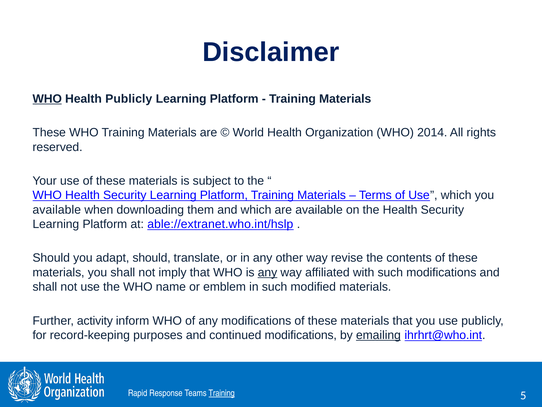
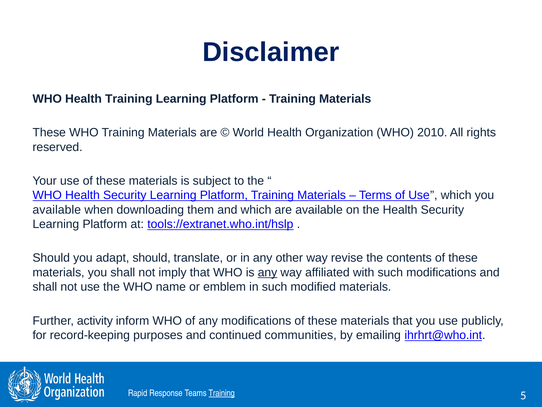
WHO at (47, 99) underline: present -> none
Health Publicly: Publicly -> Training
2014: 2014 -> 2010
able://extranet.who.int/hslp: able://extranet.who.int/hslp -> tools://extranet.who.int/hslp
continued modifications: modifications -> communities
emailing underline: present -> none
